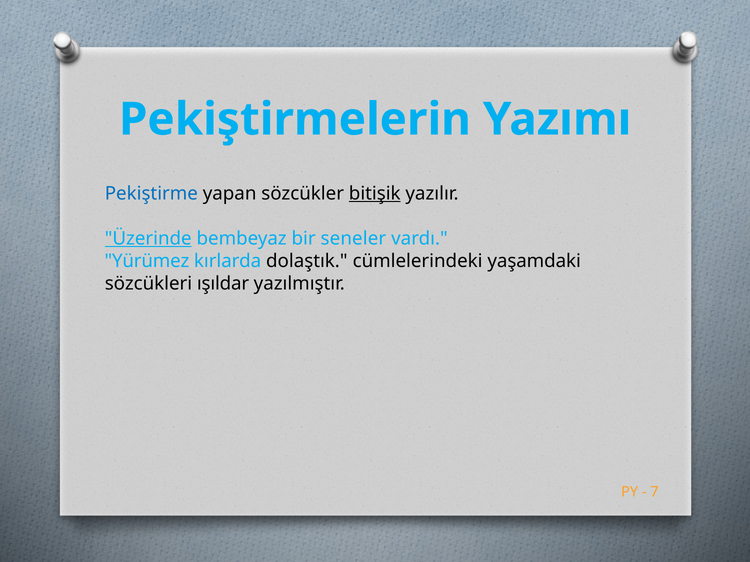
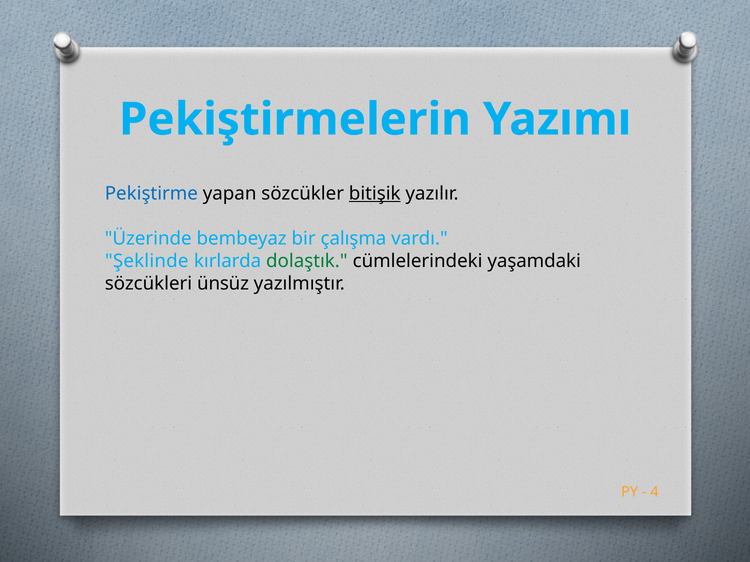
Üzerinde underline: present -> none
seneler: seneler -> çalışma
Yürümez: Yürümez -> Şeklinde
dolaştık colour: black -> green
ışıldar: ışıldar -> ünsüz
7: 7 -> 4
